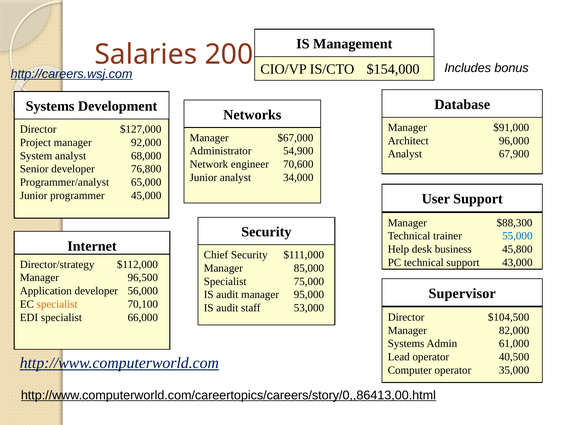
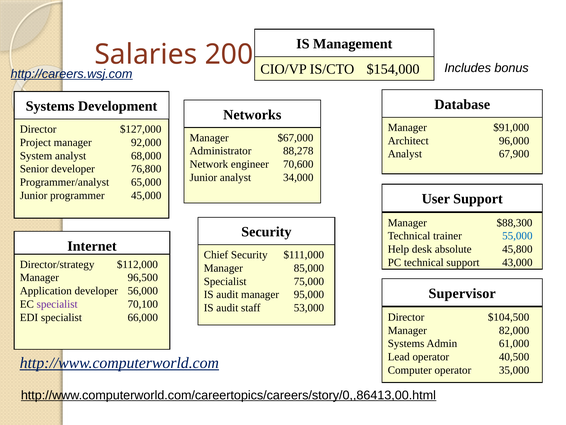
54,900: 54,900 -> 88,278
business: business -> absolute
specialist at (57, 304) colour: orange -> purple
